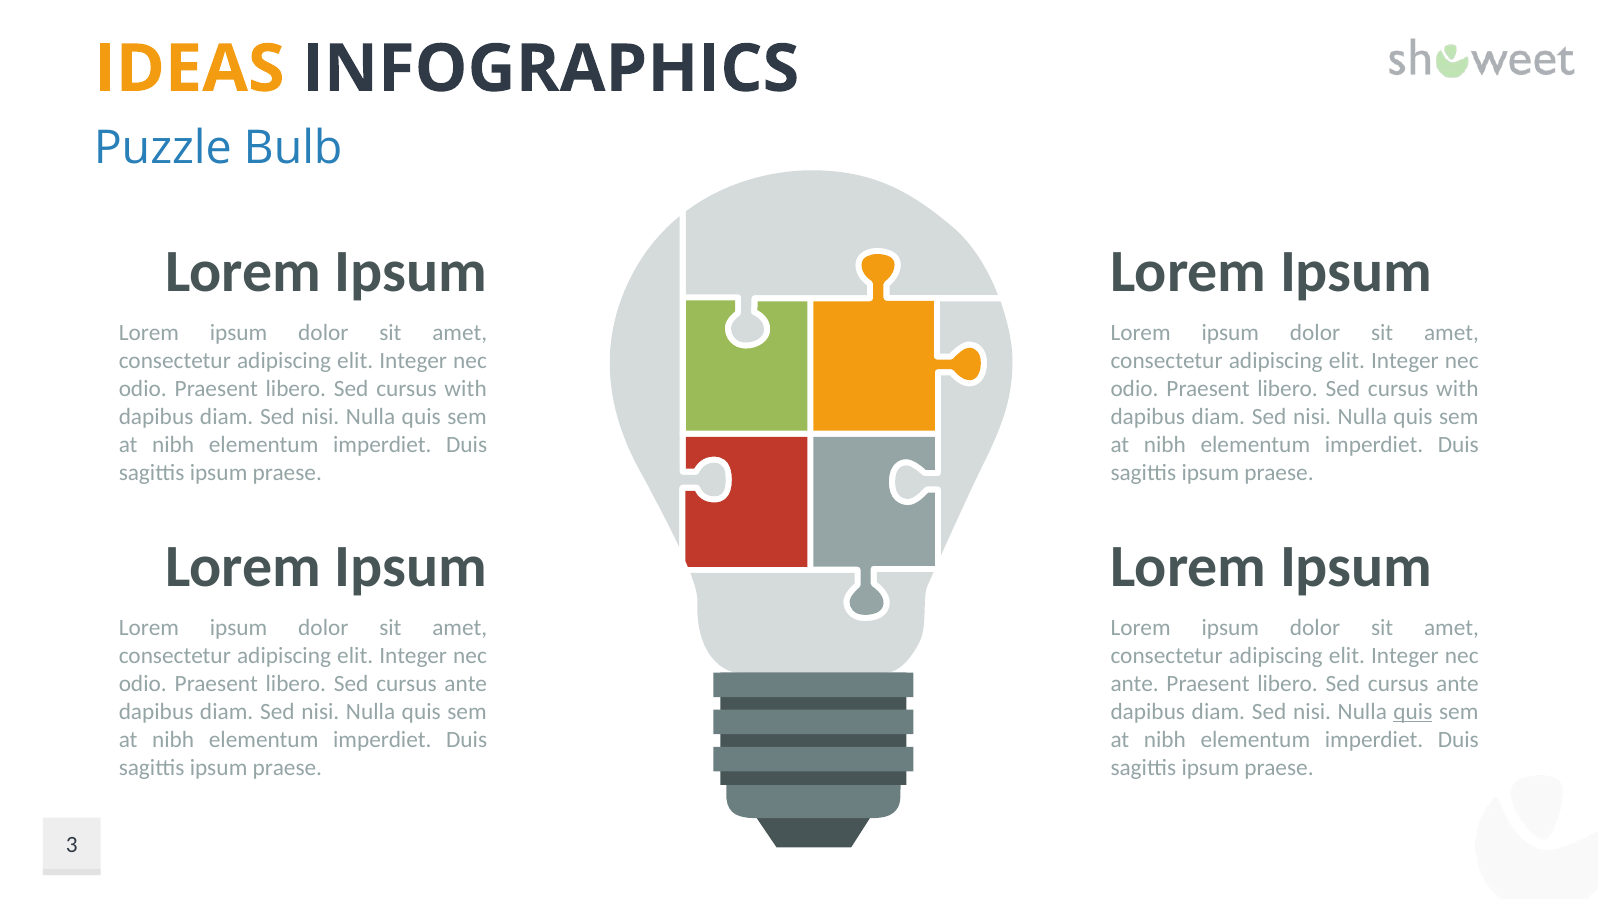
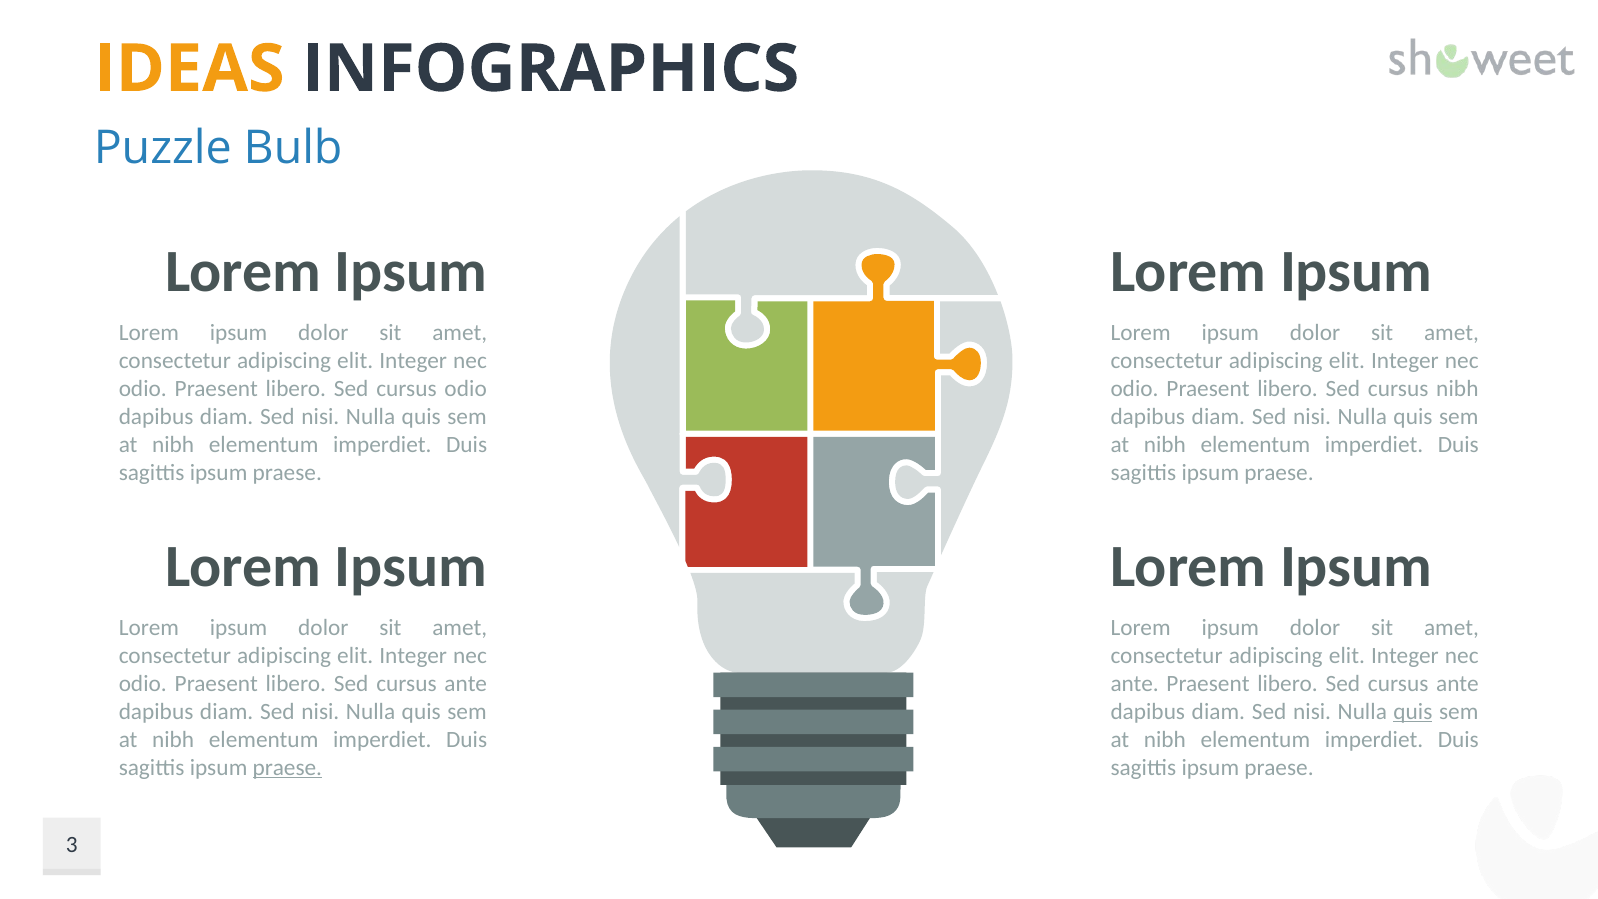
with at (466, 389): with -> odio
with at (1457, 389): with -> nibh
praese at (287, 767) underline: none -> present
